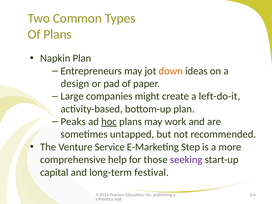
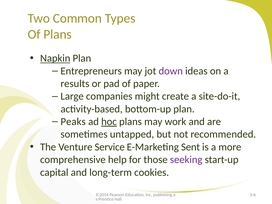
Napkin underline: none -> present
down colour: orange -> purple
design: design -> results
left-do-it: left-do-it -> site-do-it
Step: Step -> Sent
festival: festival -> cookies
